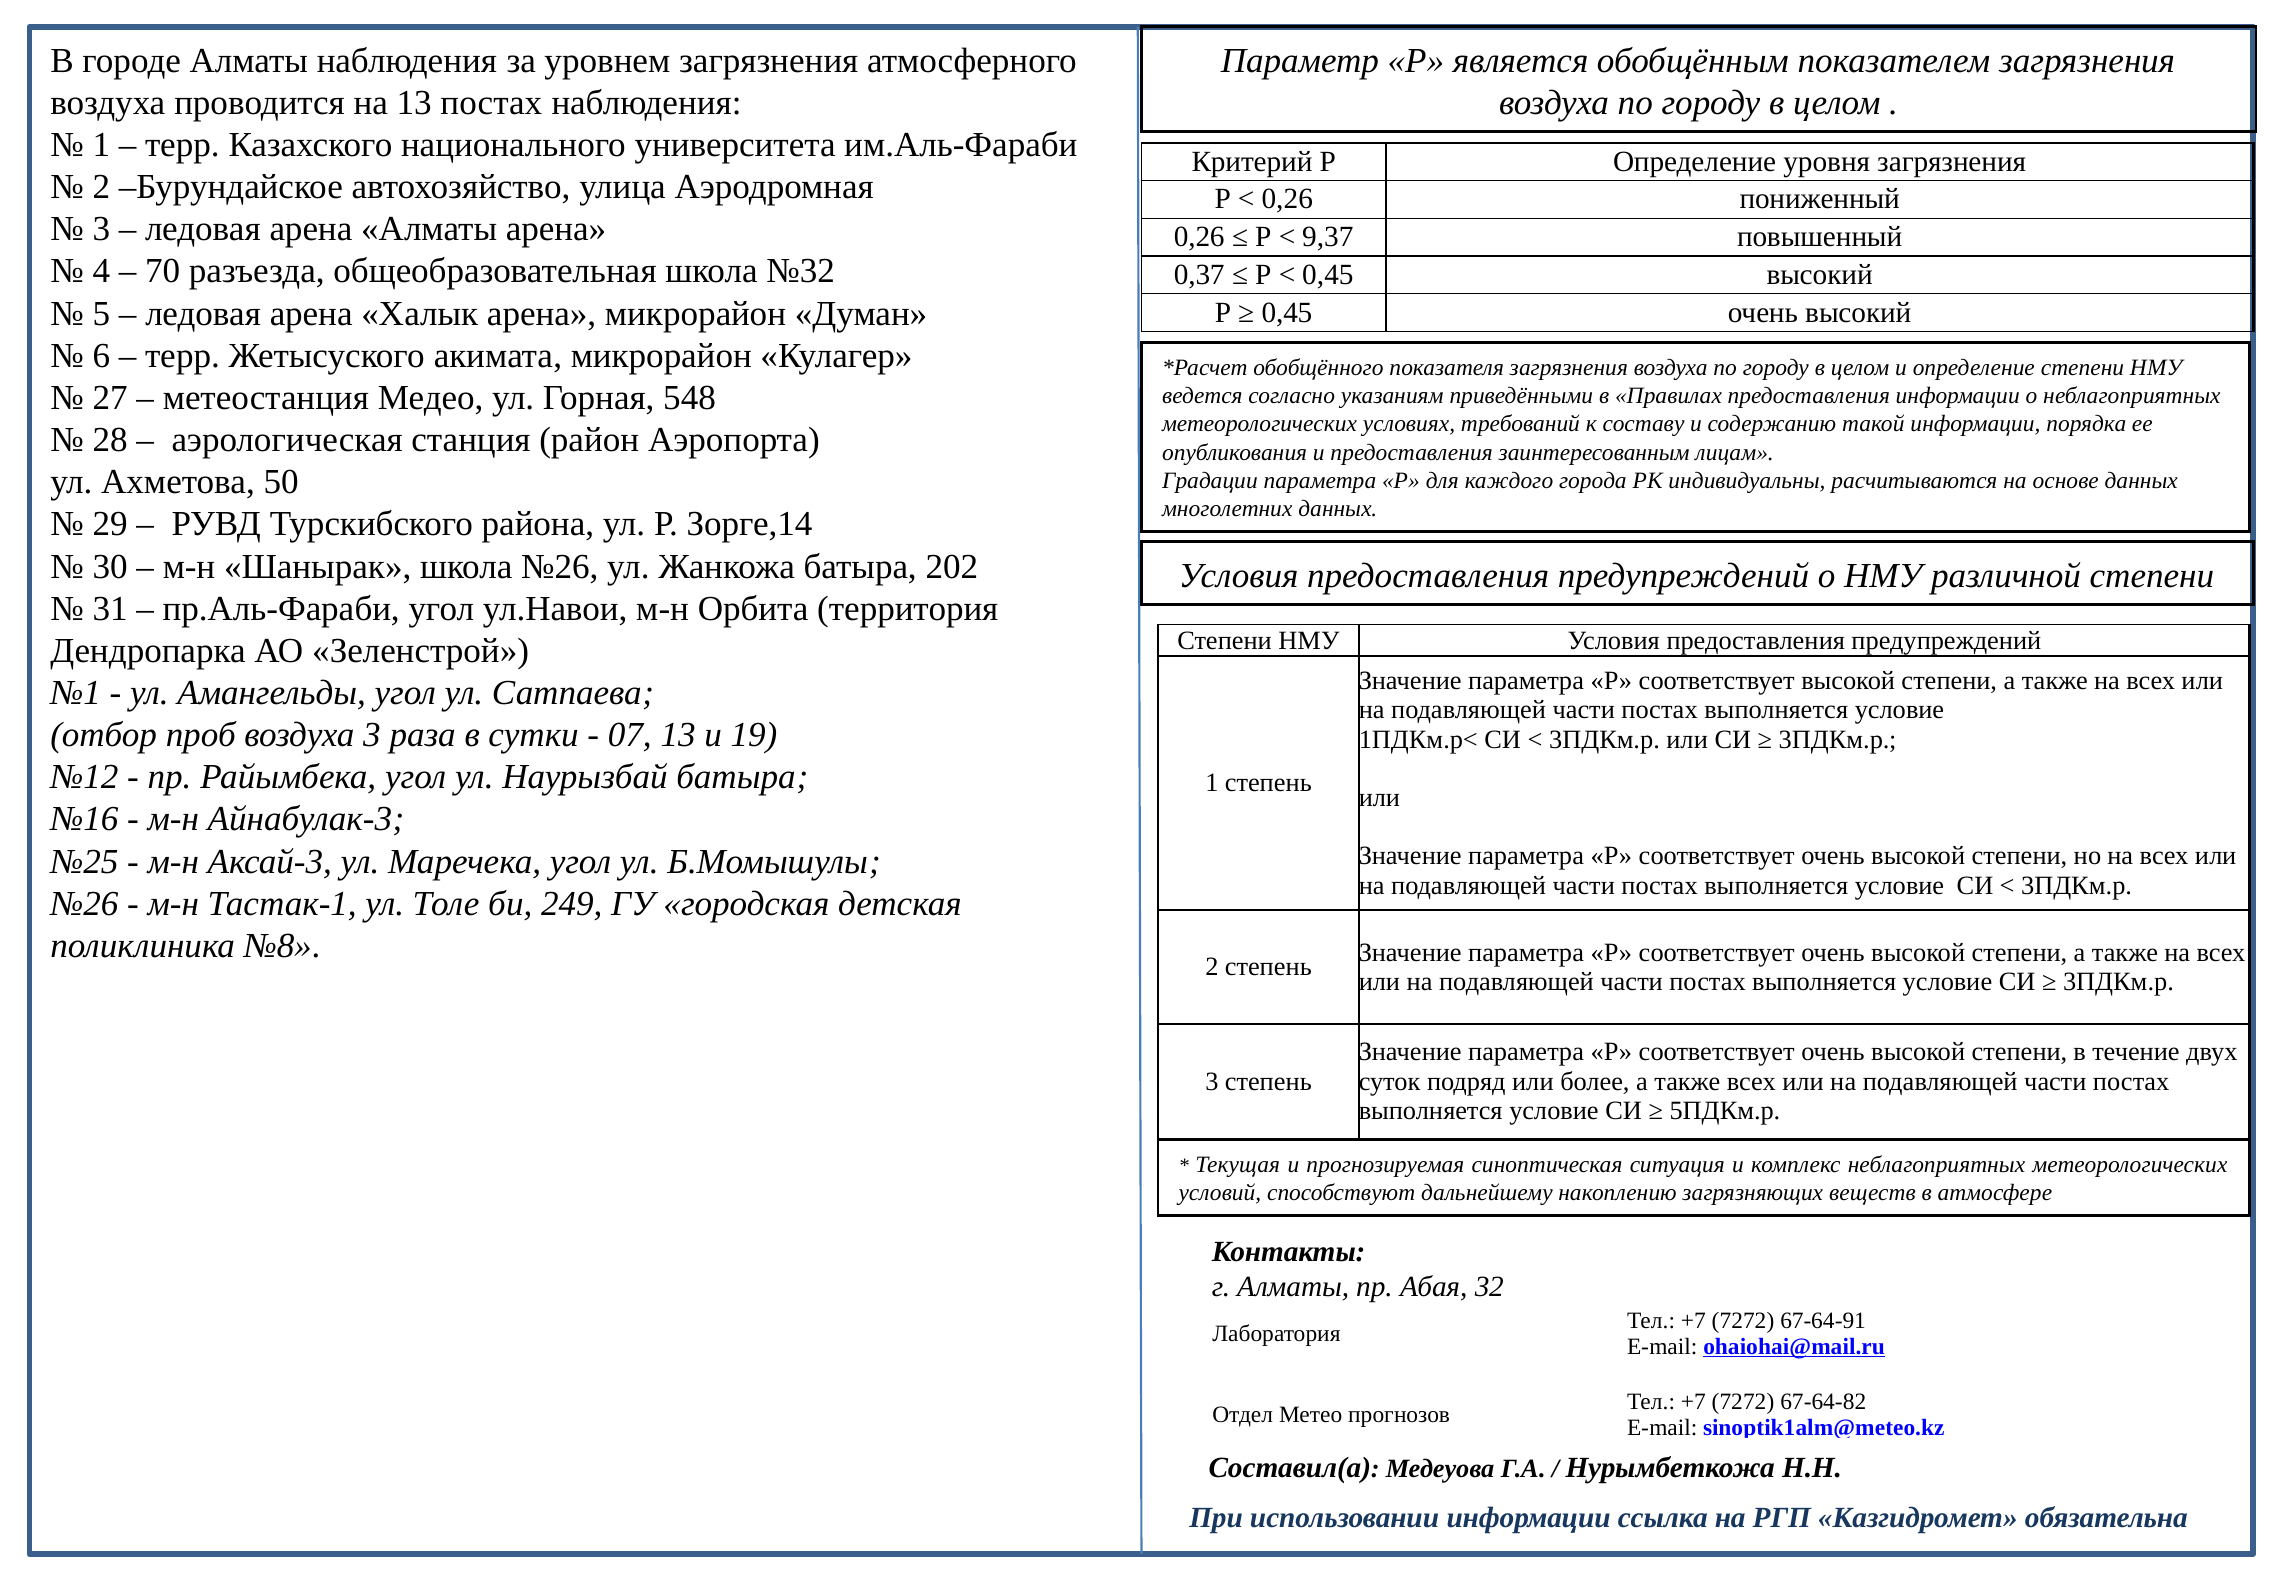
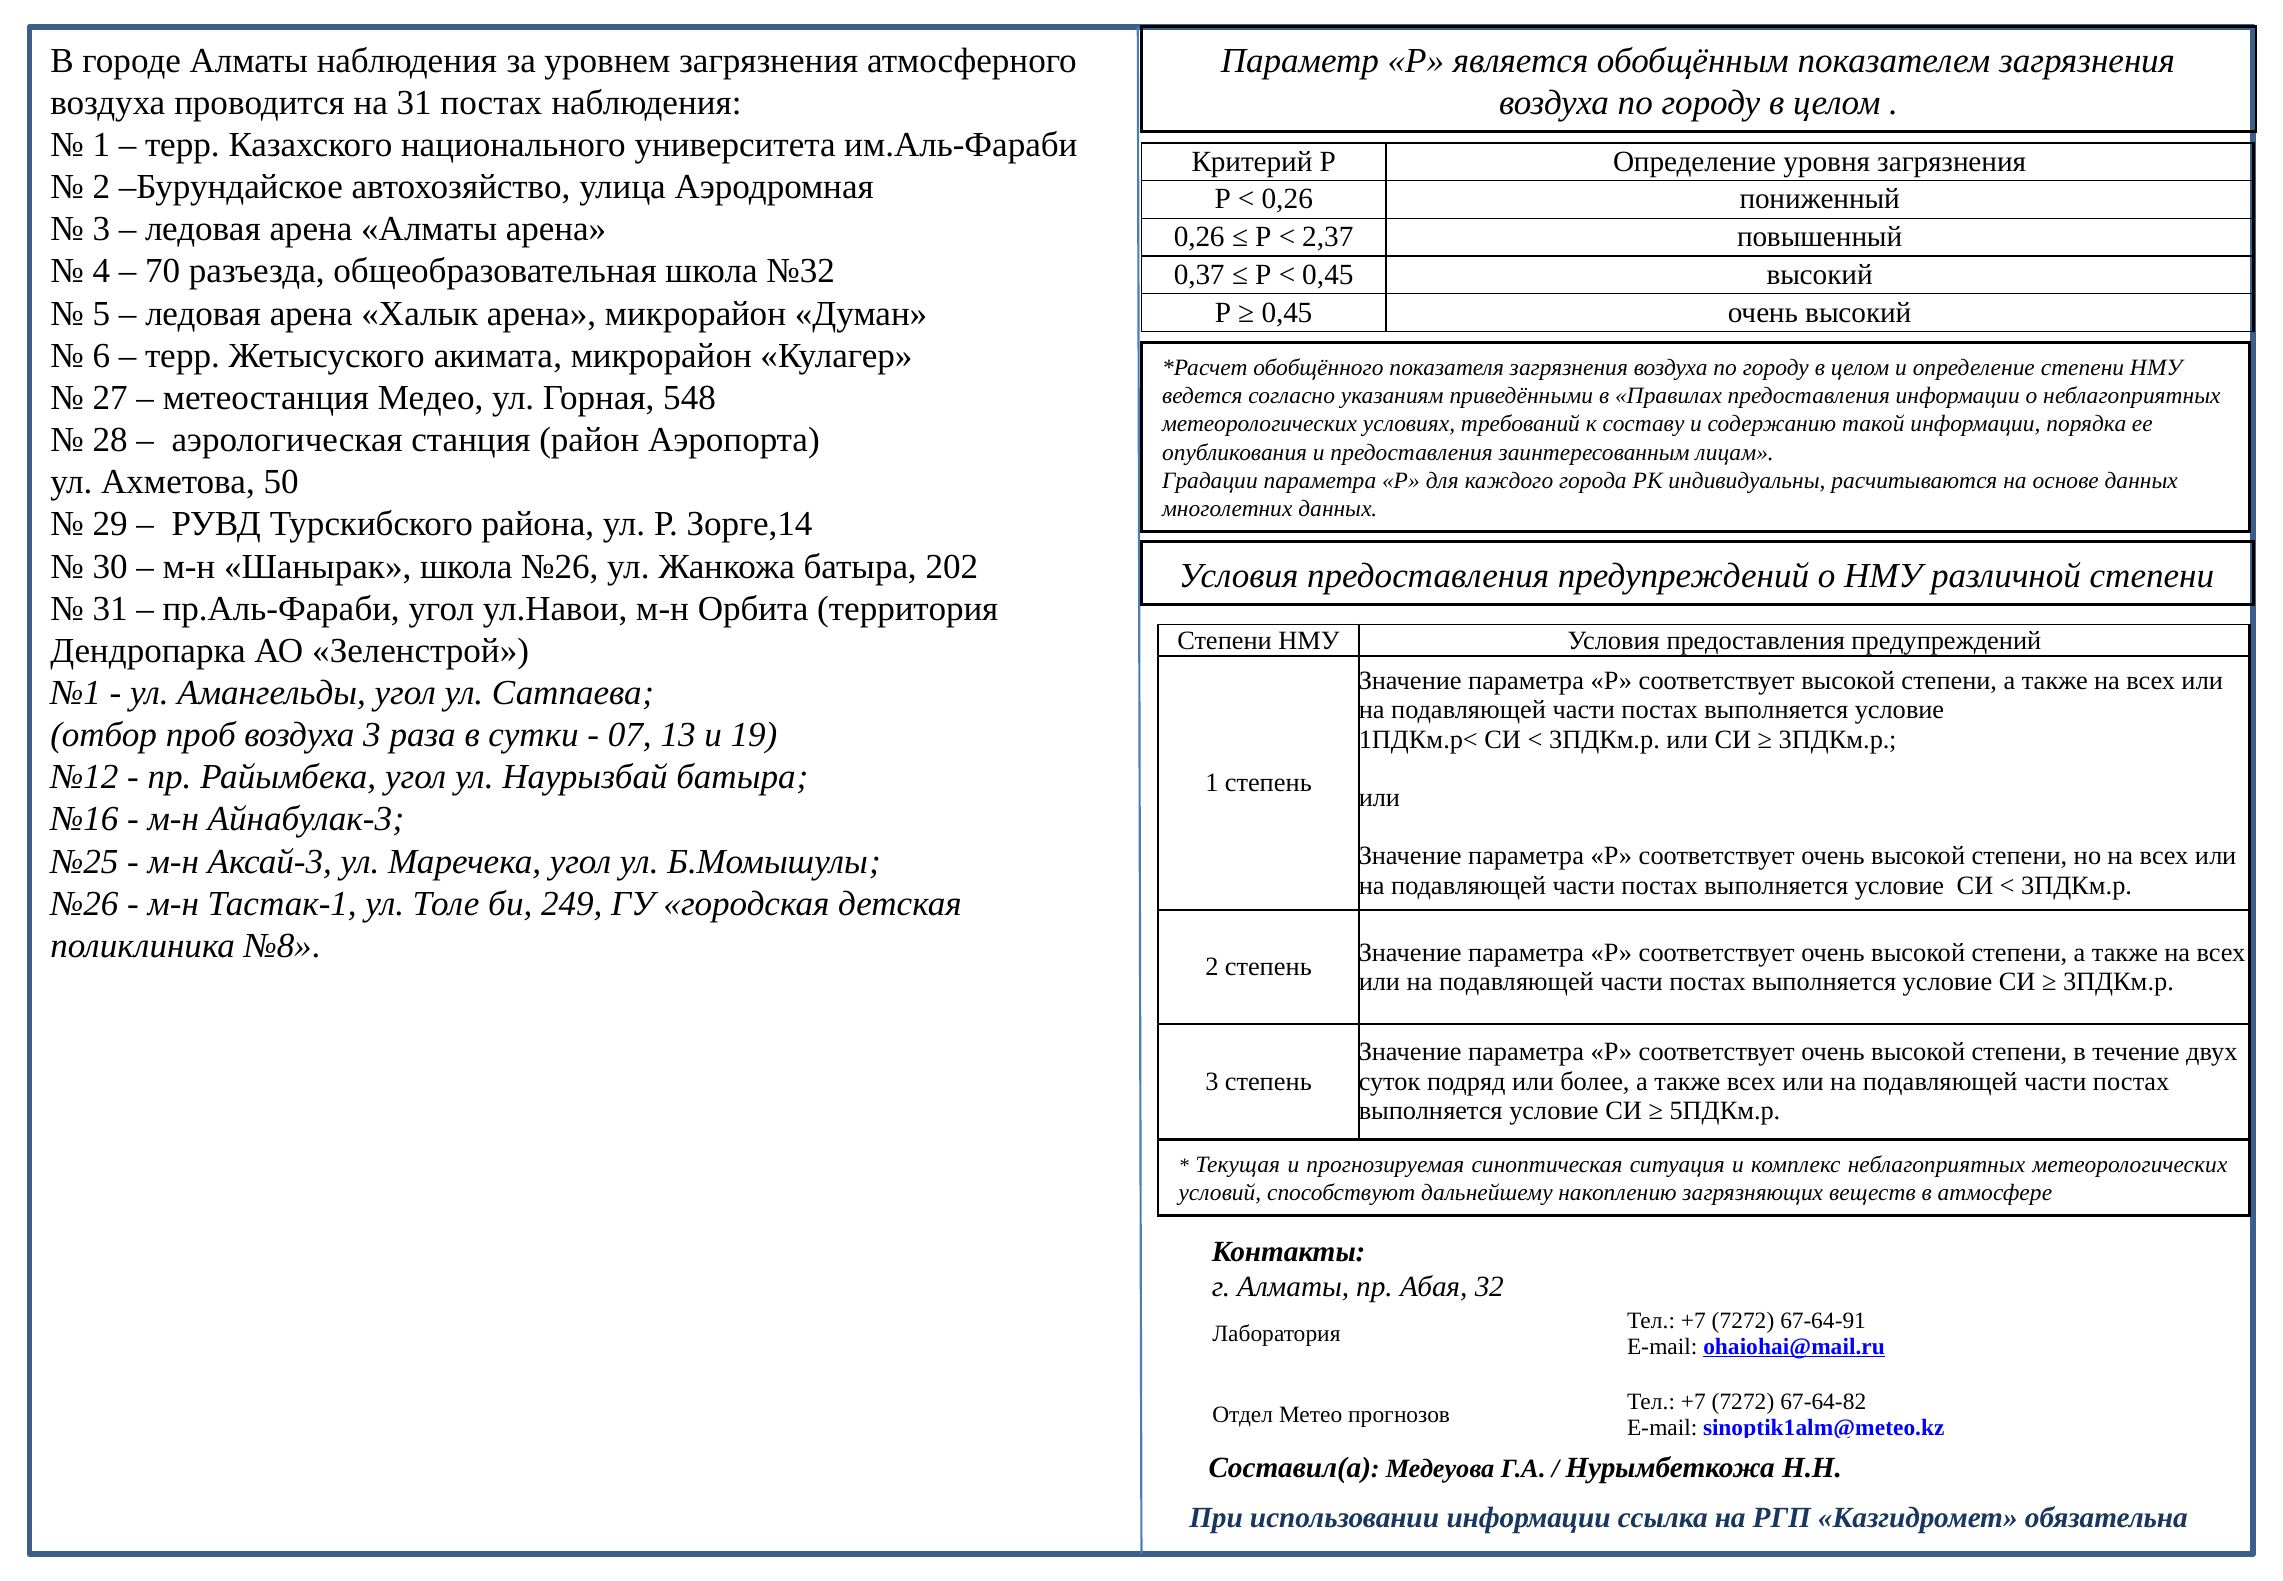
на 13: 13 -> 31
9,37: 9,37 -> 2,37
